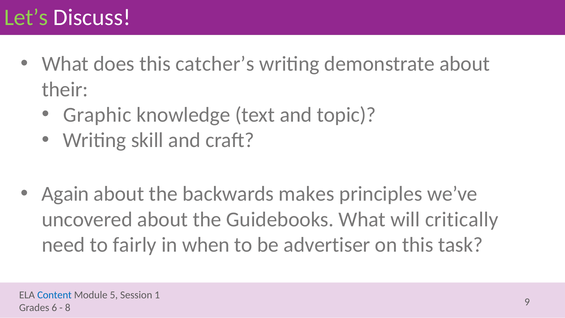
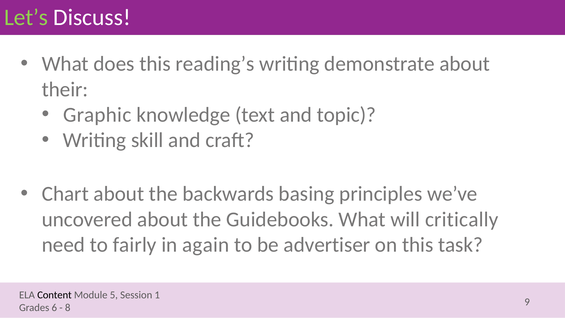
catcher’s: catcher’s -> reading’s
Again: Again -> Chart
makes: makes -> basing
when: when -> again
Content colour: blue -> black
